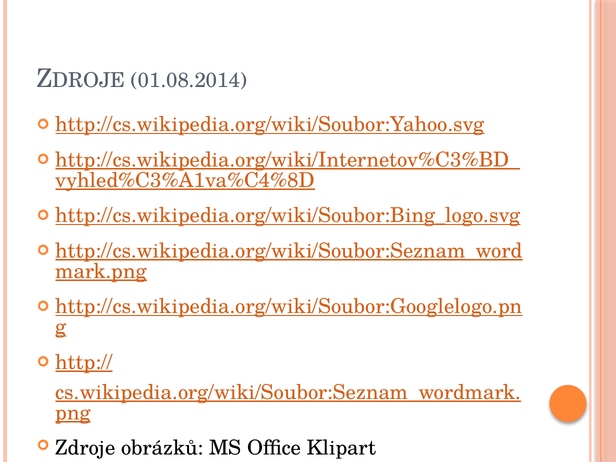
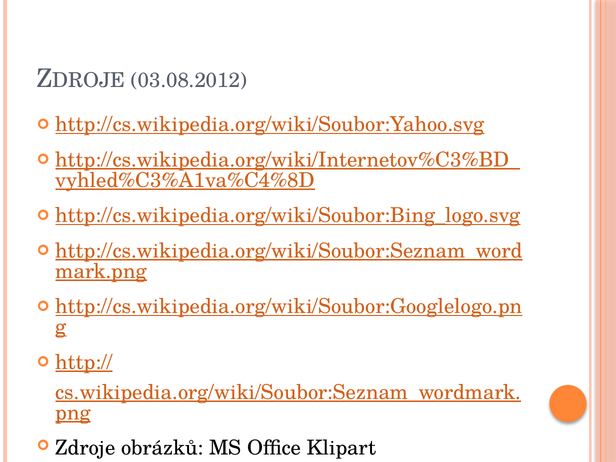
01.08.2014: 01.08.2014 -> 03.08.2012
